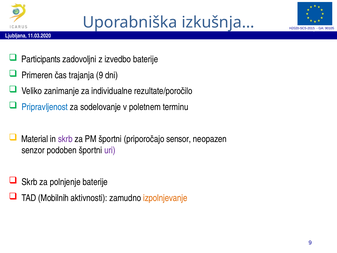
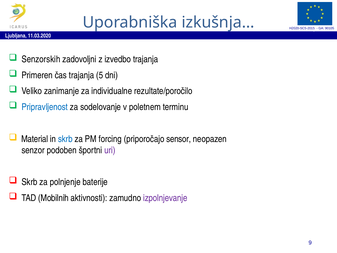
Participants: Participants -> Senzorskih
izvedbo baterije: baterije -> trajanja
trajanja 9: 9 -> 5
skrb at (65, 139) colour: purple -> blue
PM športni: športni -> forcing
izpolnjevanje colour: orange -> purple
